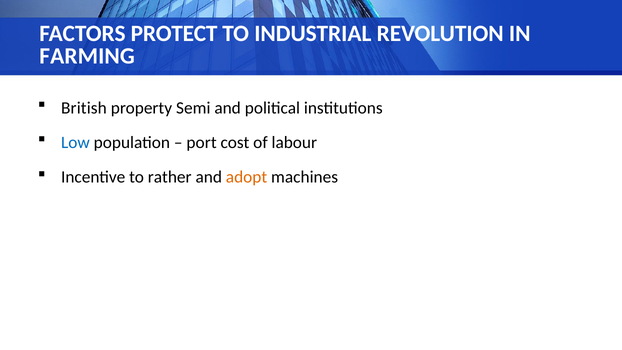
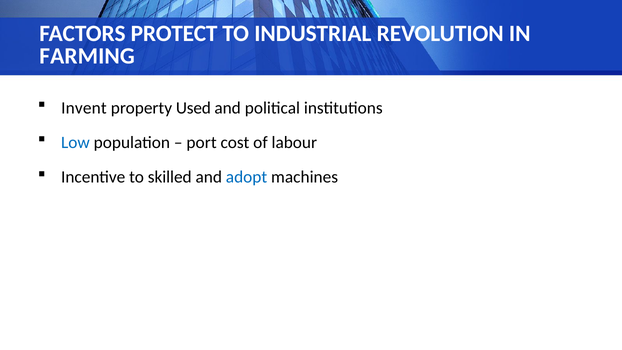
British: British -> Invent
Semi: Semi -> Used
rather: rather -> skilled
adopt colour: orange -> blue
